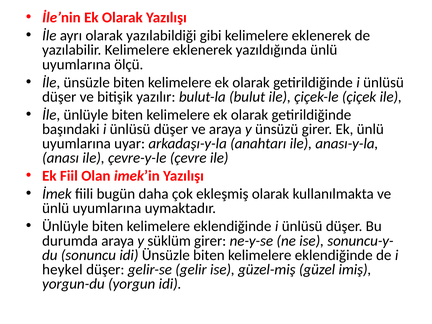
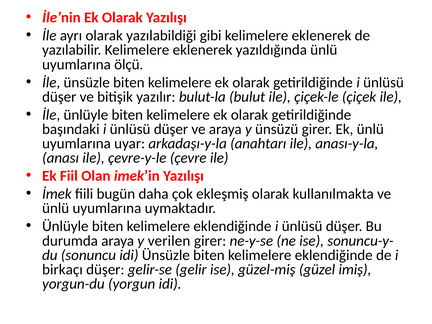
süklüm: süklüm -> verilen
heykel: heykel -> birkaçı
